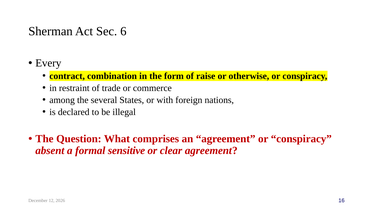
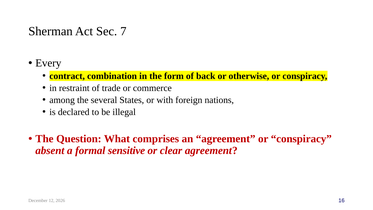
6: 6 -> 7
raise: raise -> back
